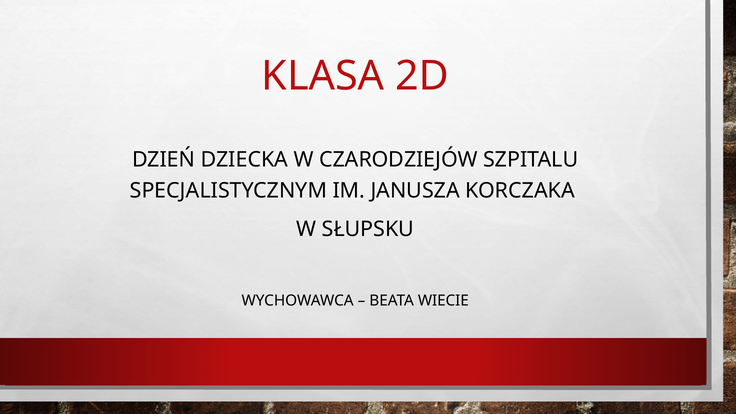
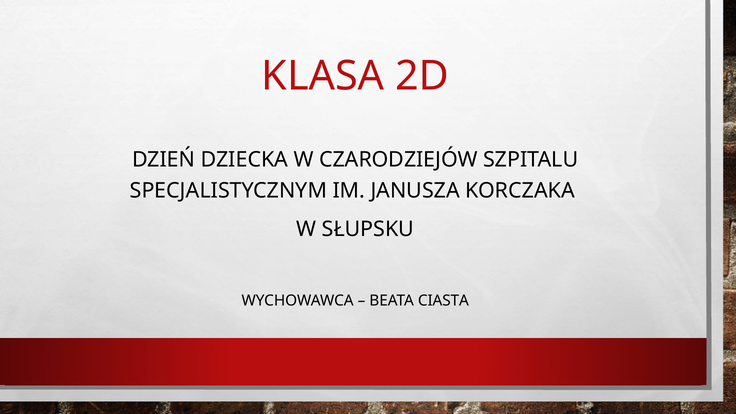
WIECIE: WIECIE -> CIASTA
